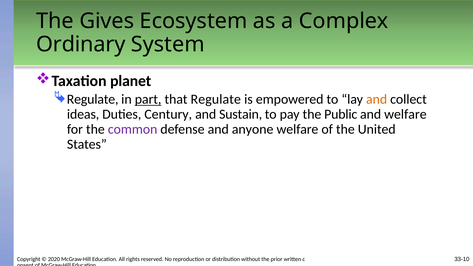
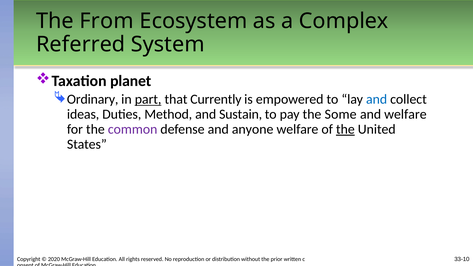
Gives: Gives -> From
Ordinary: Ordinary -> Referred
Regulate at (93, 99): Regulate -> Ordinary
that Regulate: Regulate -> Currently
and at (377, 99) colour: orange -> blue
Century: Century -> Method
Public: Public -> Some
the at (345, 129) underline: none -> present
